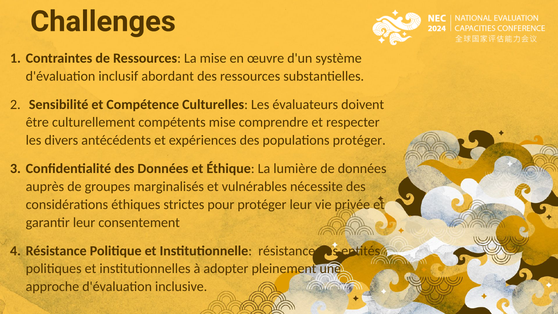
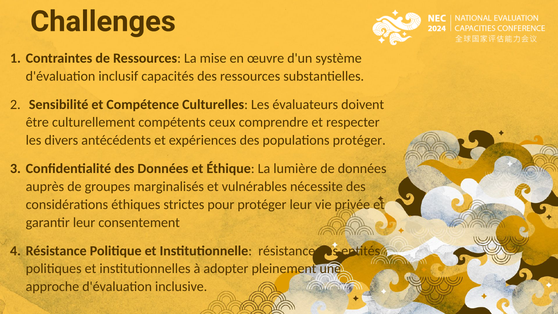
abordant: abordant -> capacités
compétents mise: mise -> ceux
